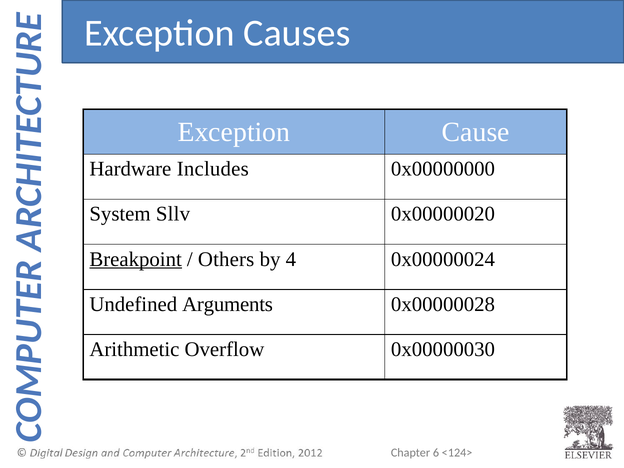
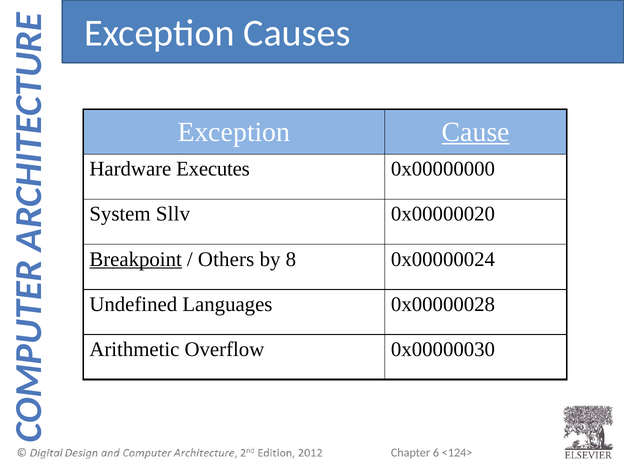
Cause underline: none -> present
Includes: Includes -> Executes
4: 4 -> 8
Arguments: Arguments -> Languages
